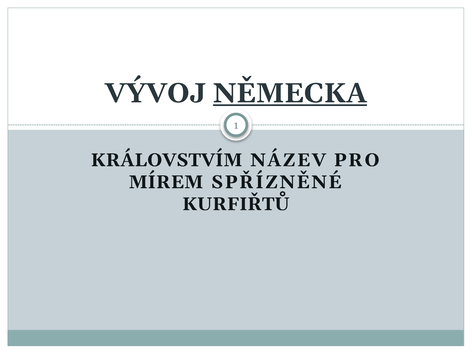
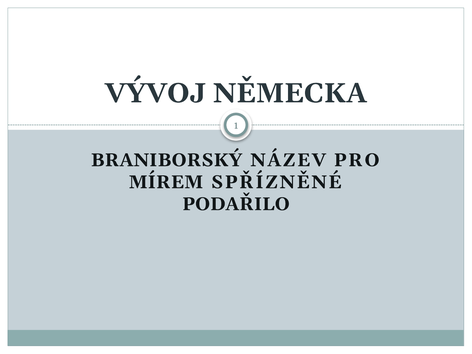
NĚMECKA underline: present -> none
KRÁLOVSTVÍM: KRÁLOVSTVÍM -> BRANIBORSKÝ
KURFIŘTŮ: KURFIŘTŮ -> PODAŘILO
